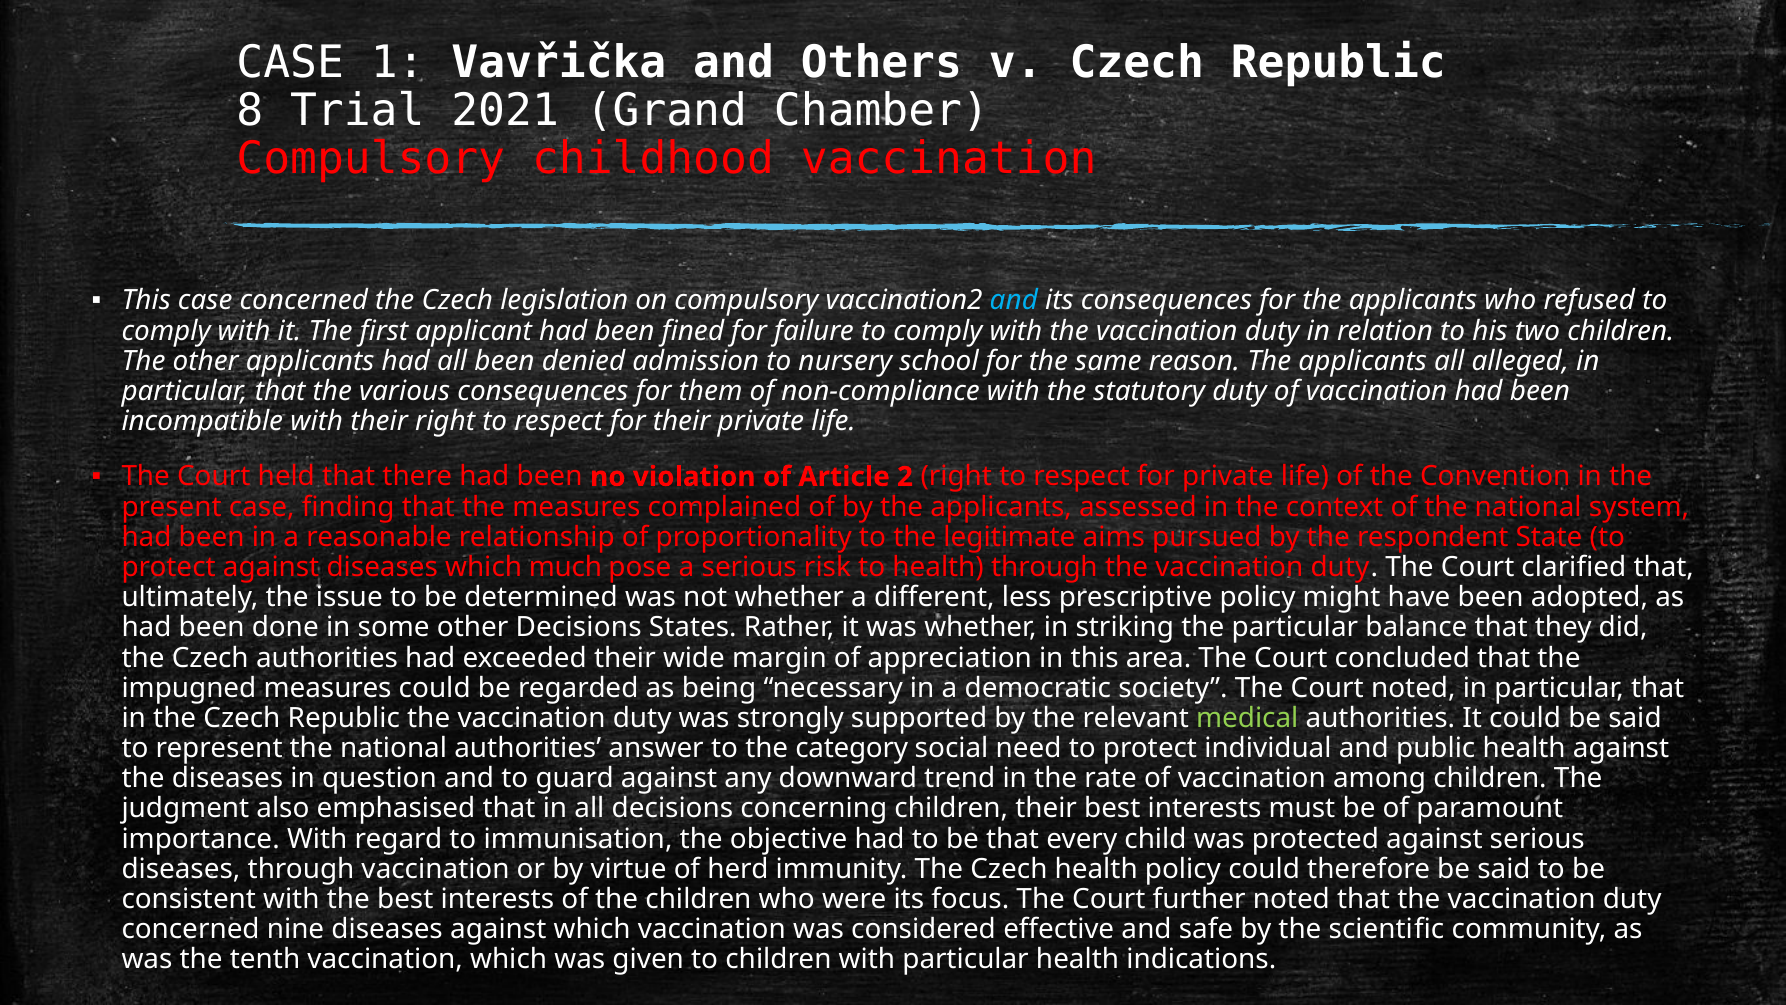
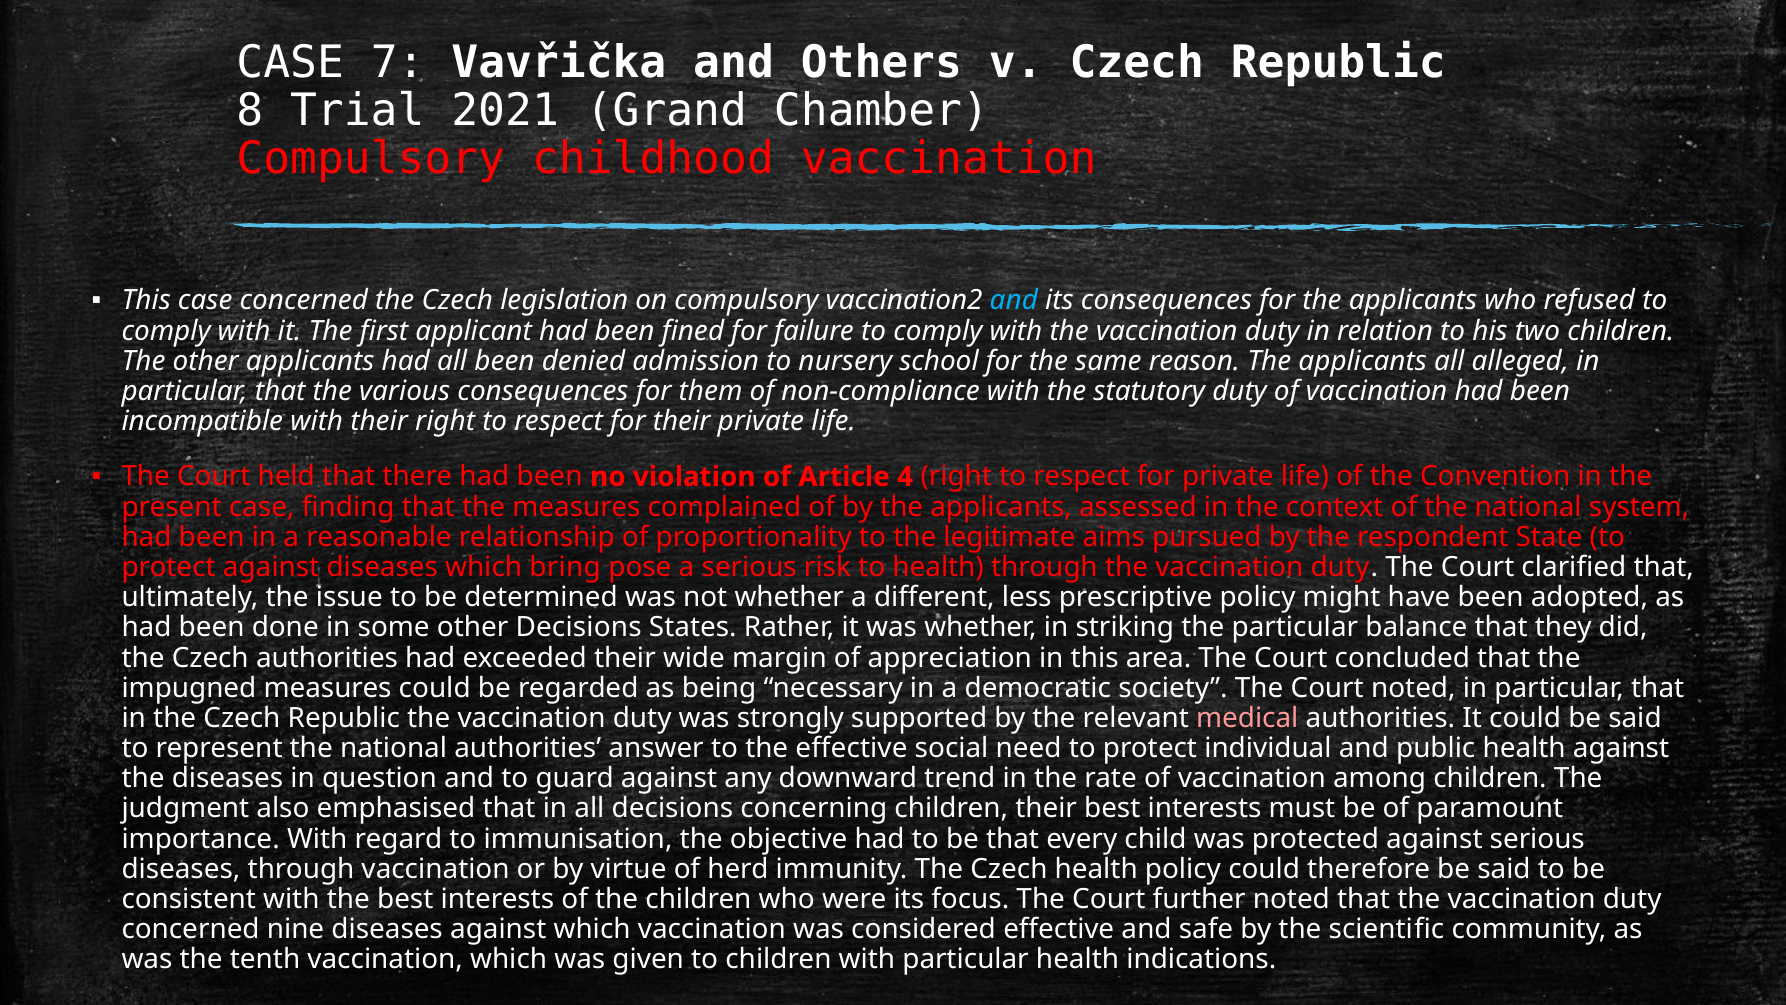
1: 1 -> 7
2: 2 -> 4
much: much -> bring
medical colour: light green -> pink
the category: category -> effective
